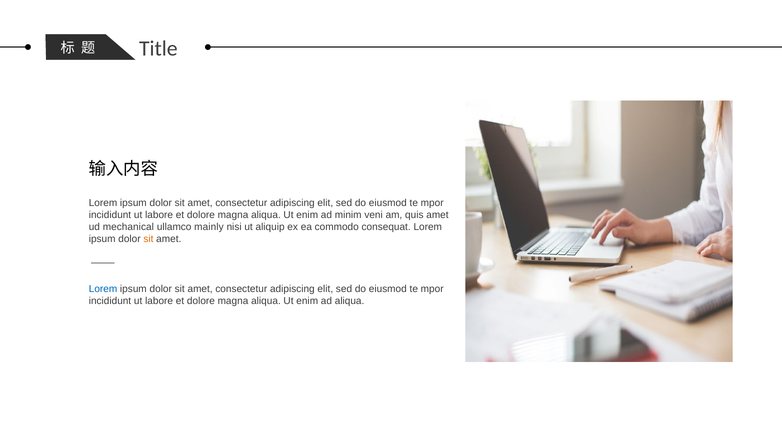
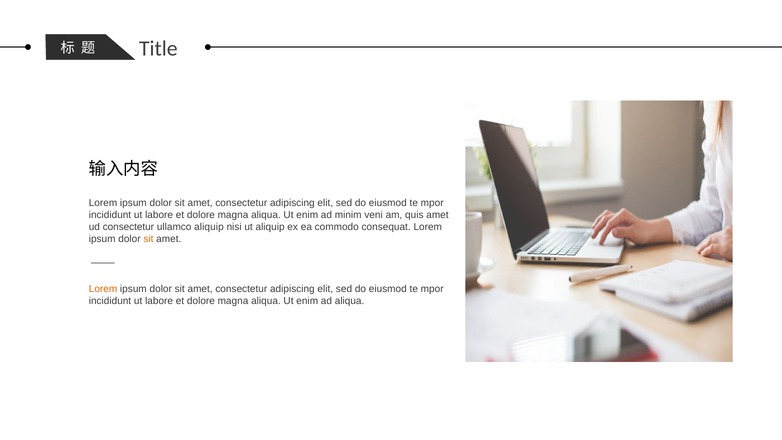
ud mechanical: mechanical -> consectetur
ullamco mainly: mainly -> aliquip
Lorem at (103, 289) colour: blue -> orange
